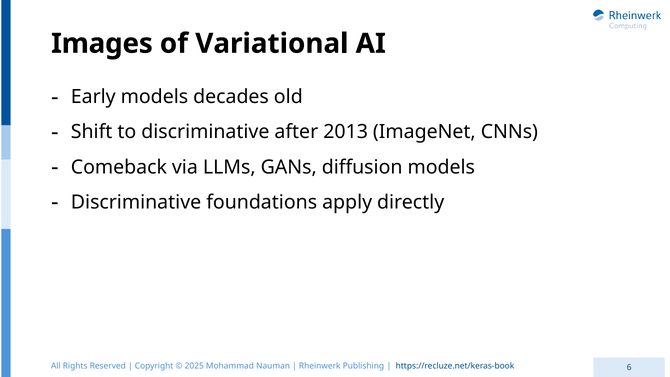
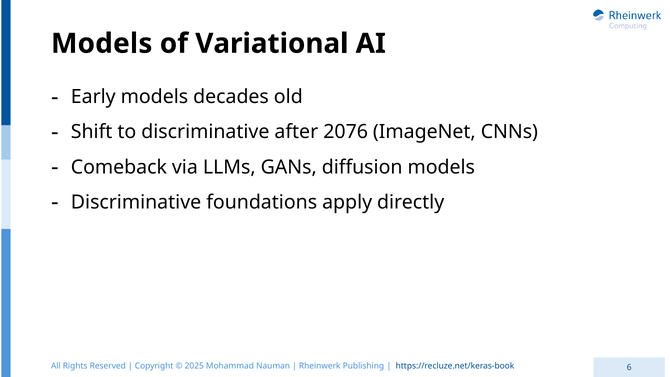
Images at (102, 44): Images -> Models
2013: 2013 -> 2076
